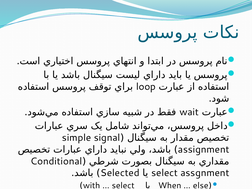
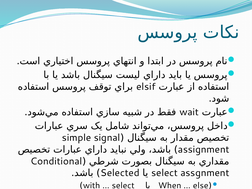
loop: loop -> elsif
